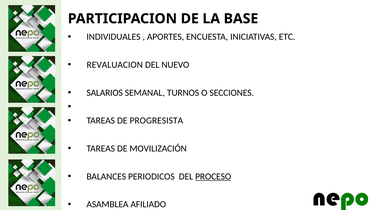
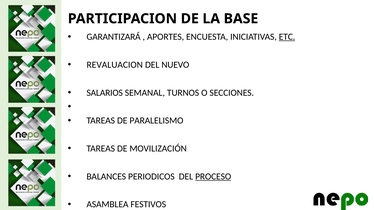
INDIVIDUALES: INDIVIDUALES -> GARANTIZARÁ
ETC underline: none -> present
PROGRESISTA: PROGRESISTA -> PARALELISMO
AFILIADO: AFILIADO -> FESTIVOS
